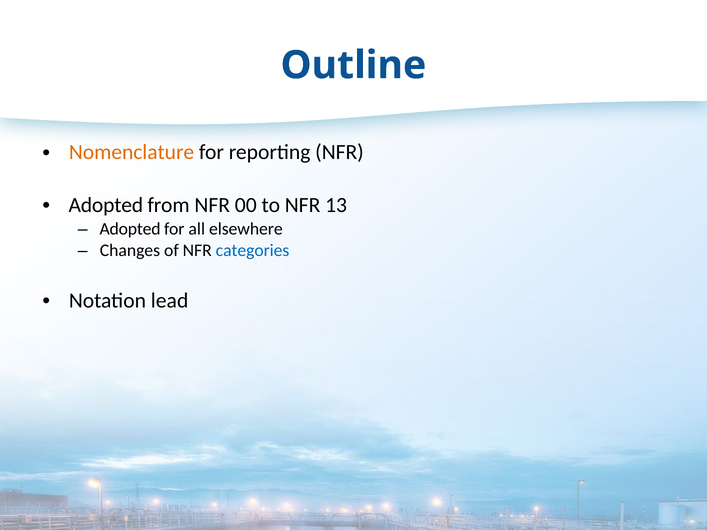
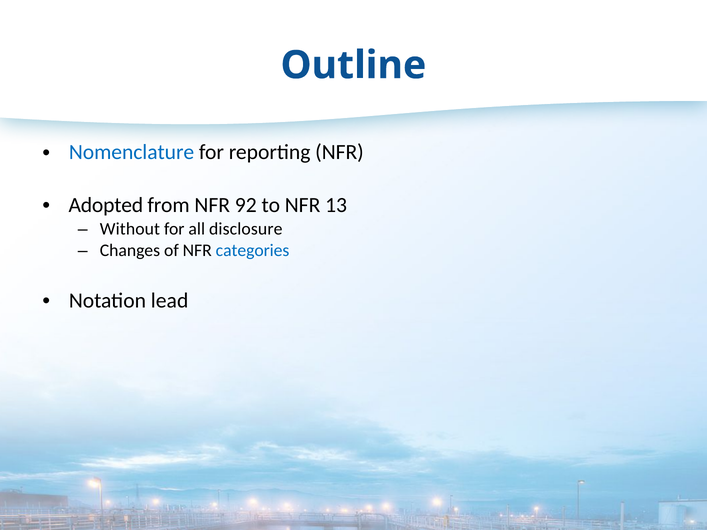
Nomenclature colour: orange -> blue
00: 00 -> 92
Adopted at (130, 229): Adopted -> Without
elsewhere: elsewhere -> disclosure
